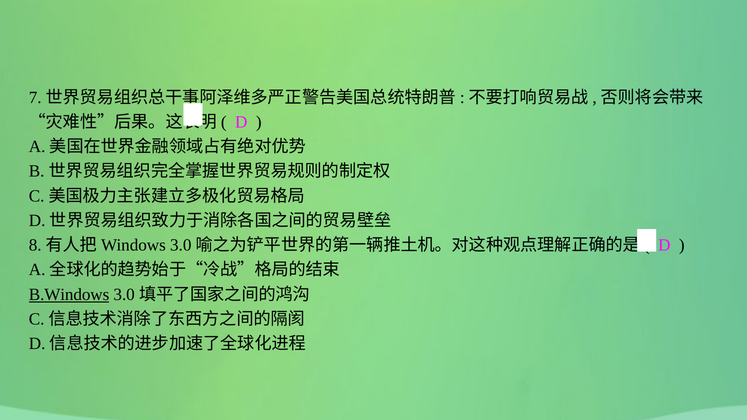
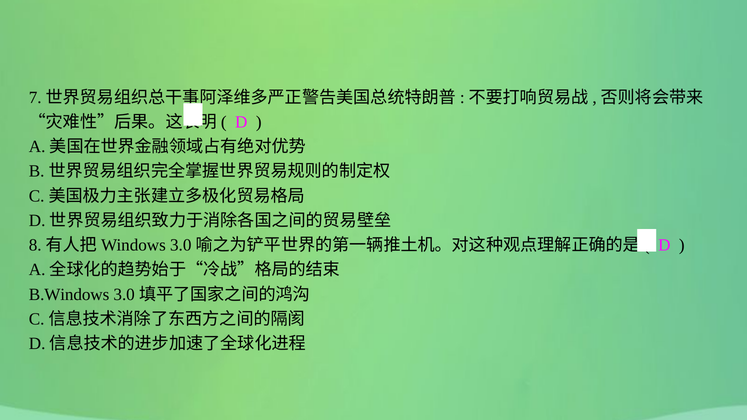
B.Windows underline: present -> none
